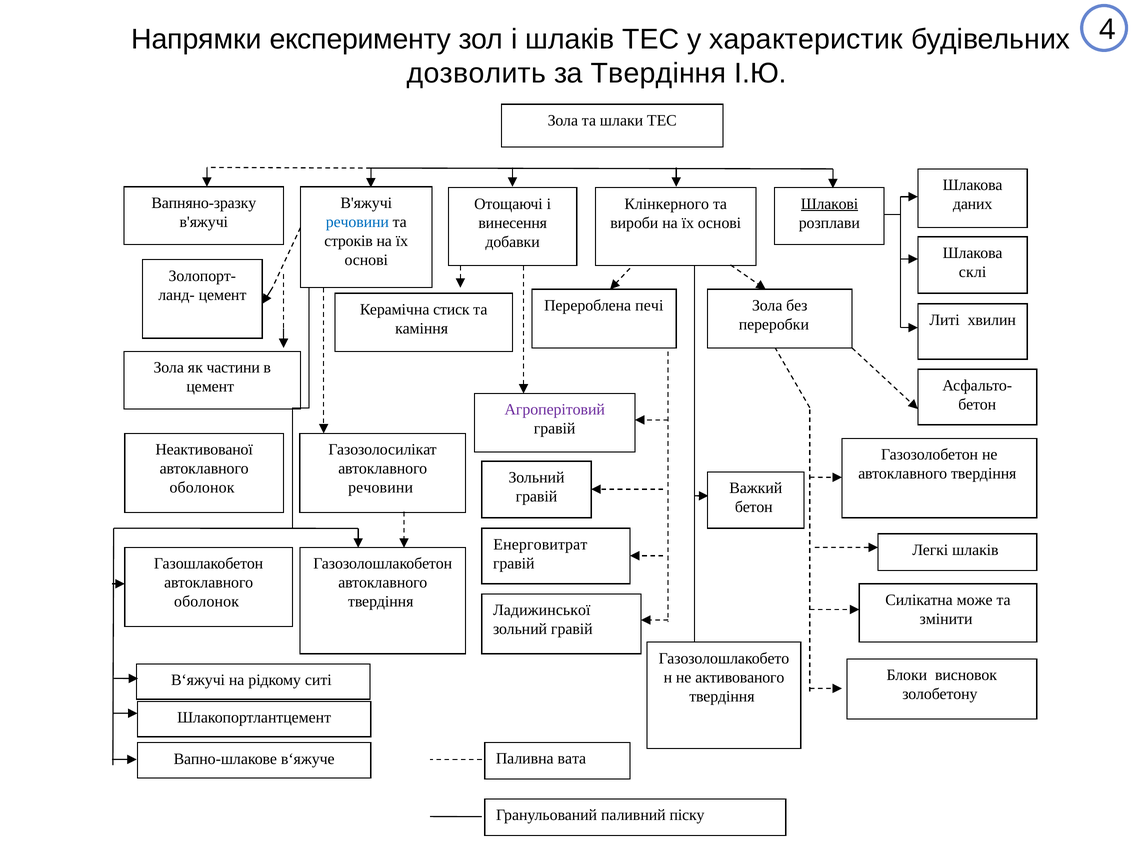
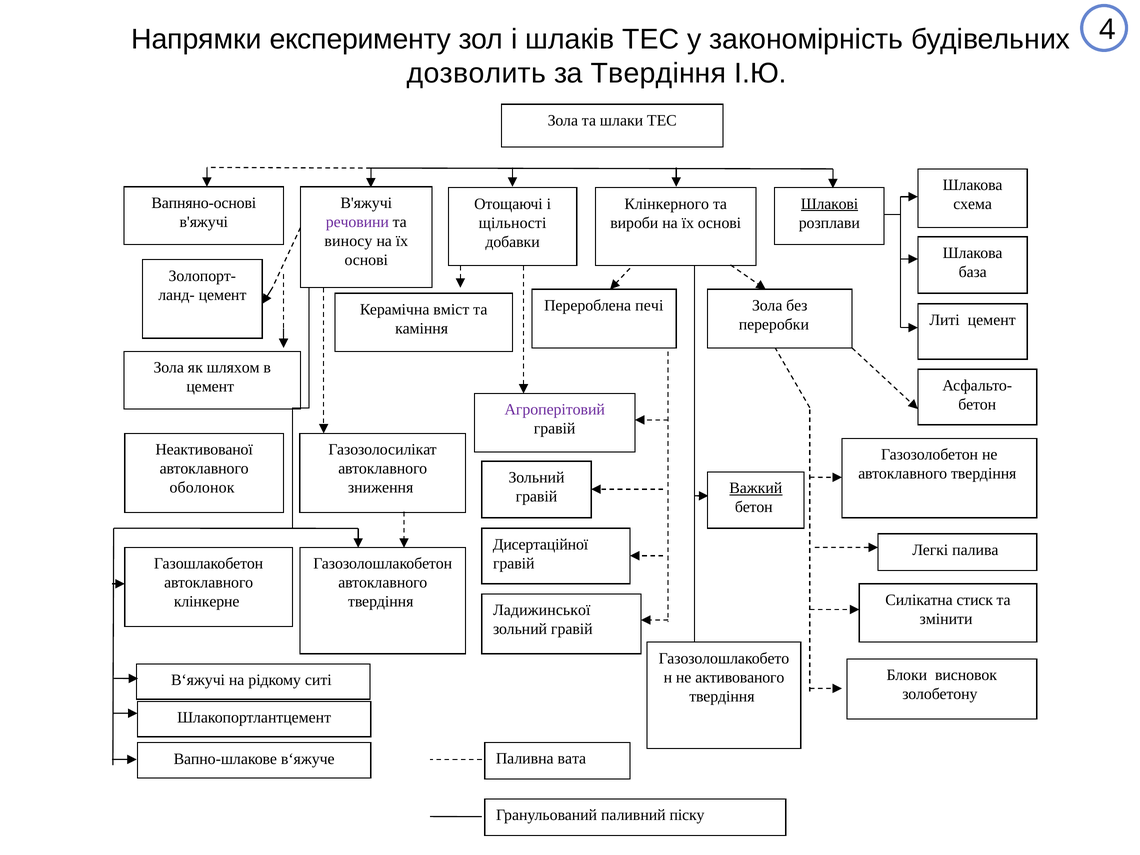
характеристик: характеристик -> закономірність
Вапняно-зразку: Вапняно-зразку -> Вапняно-основі
даних: даних -> схема
речовини at (357, 222) colour: blue -> purple
винесення: винесення -> щільності
строків: строків -> виносу
склі: склі -> база
стиск: стиск -> вміст
Литі хвилин: хвилин -> цемент
частини: частини -> шляхом
речовини at (381, 488): речовини -> зниження
Важкий underline: none -> present
Енерговитрат: Енерговитрат -> Дисертаційної
Легкі шлаків: шлаків -> палива
може: може -> стиск
оболонок at (207, 602): оболонок -> клінкерне
